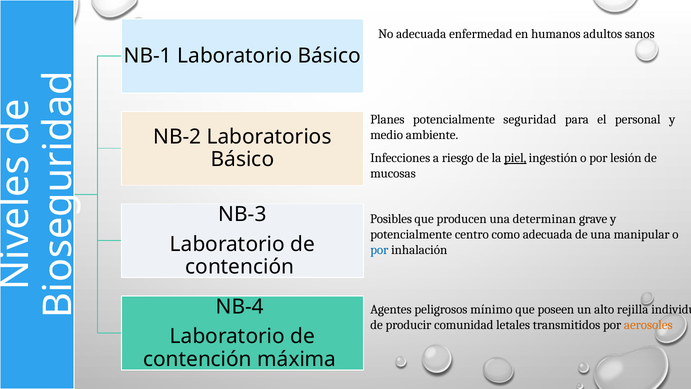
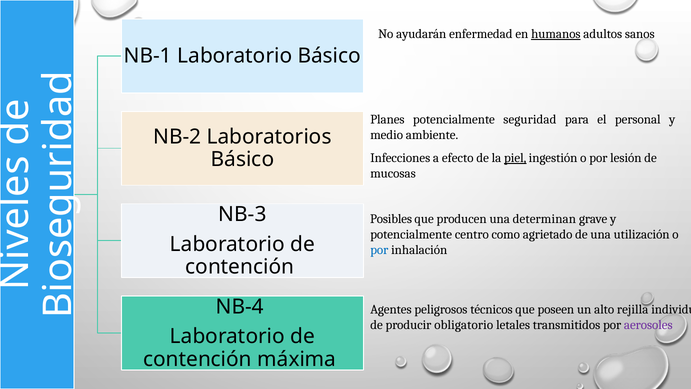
No adecuada: adecuada -> ayudarán
humanos underline: none -> present
riesgo: riesgo -> efecto
como adecuada: adecuada -> agrietado
manipular: manipular -> utilización
mínimo: mínimo -> técnicos
comunidad: comunidad -> obligatorio
aerosoles colour: orange -> purple
